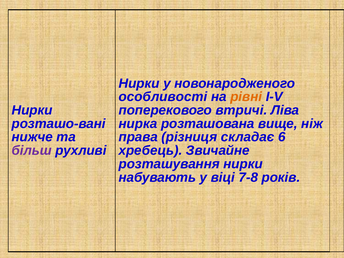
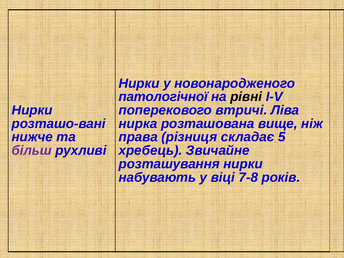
особливості: особливості -> патологічної
рівні colour: orange -> black
6: 6 -> 5
